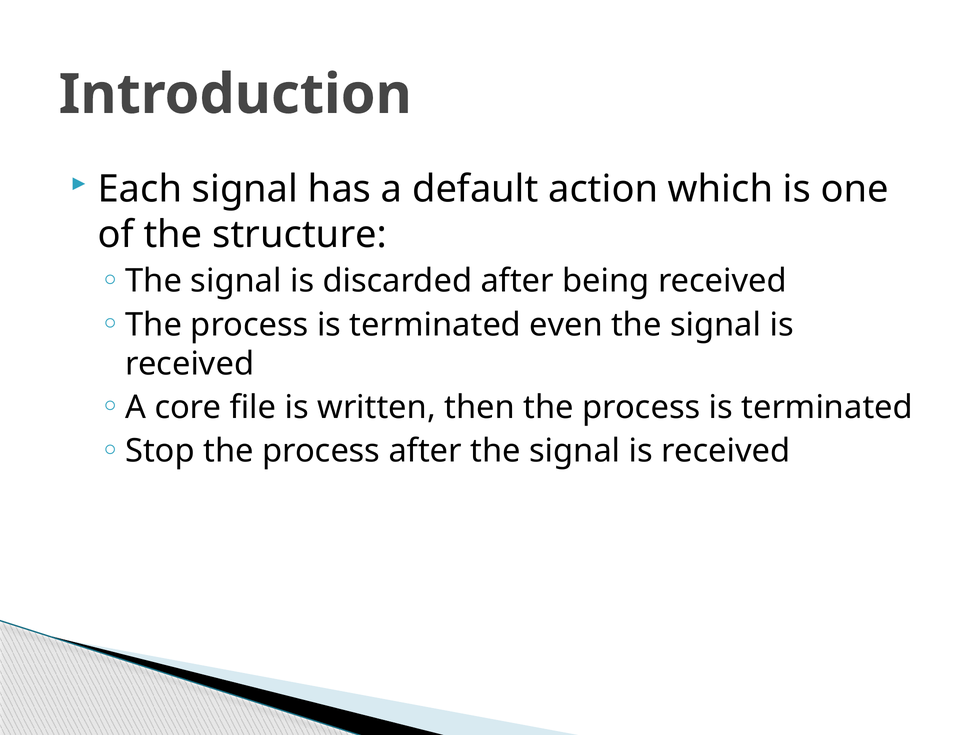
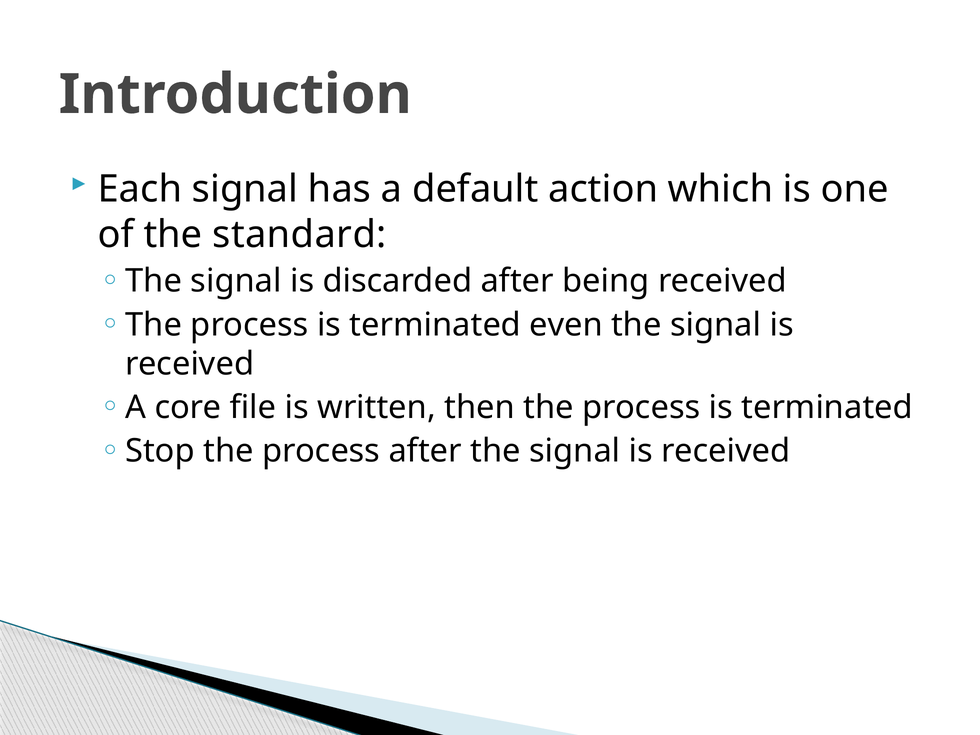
structure: structure -> standard
